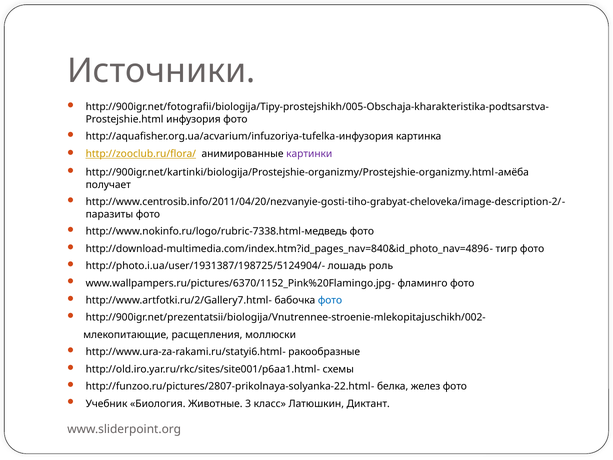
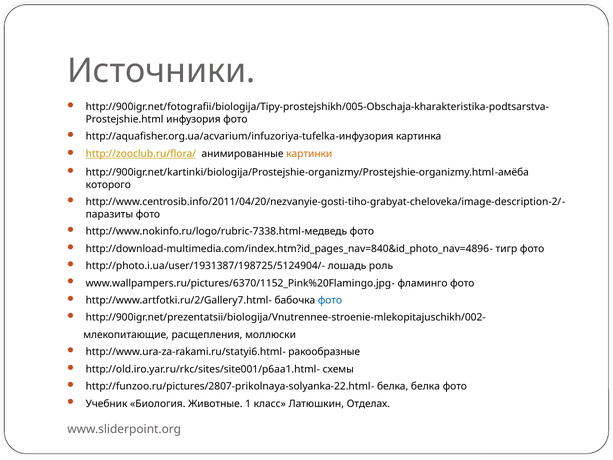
картинки colour: purple -> orange
получает: получает -> которого
белка желез: желез -> белка
3: 3 -> 1
Диктант: Диктант -> Отделах
